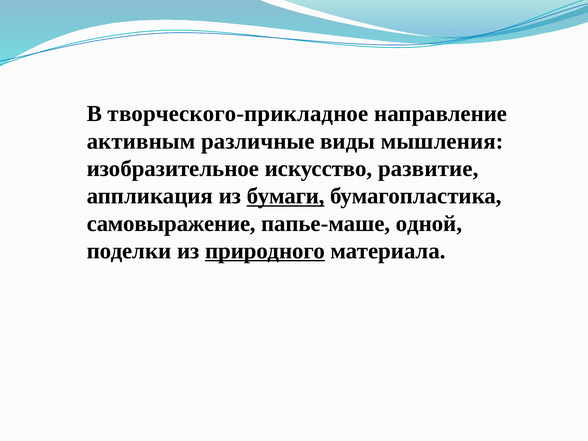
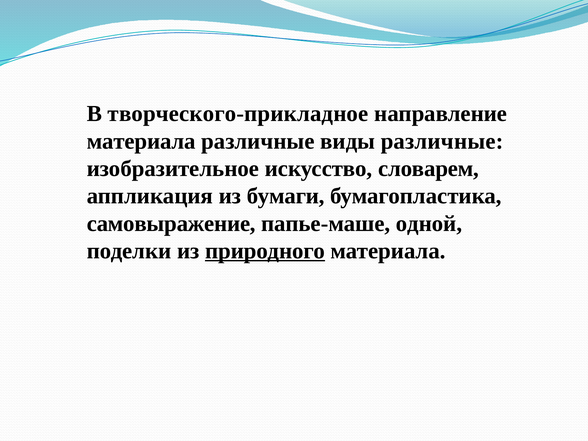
активным at (141, 141): активным -> материала
виды мышления: мышления -> различные
развитие: развитие -> словарем
бумаги underline: present -> none
